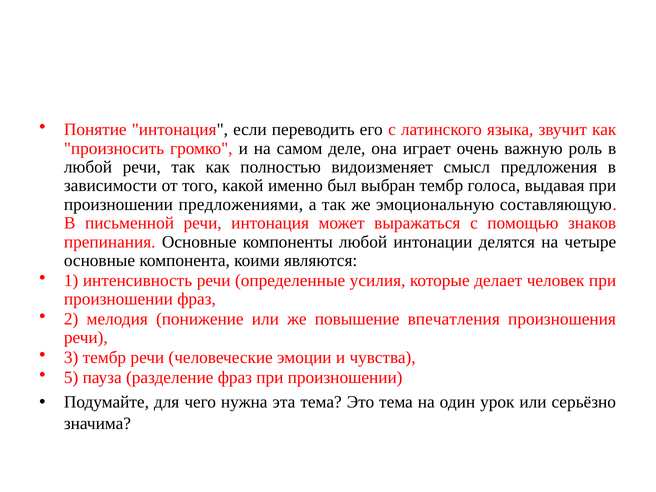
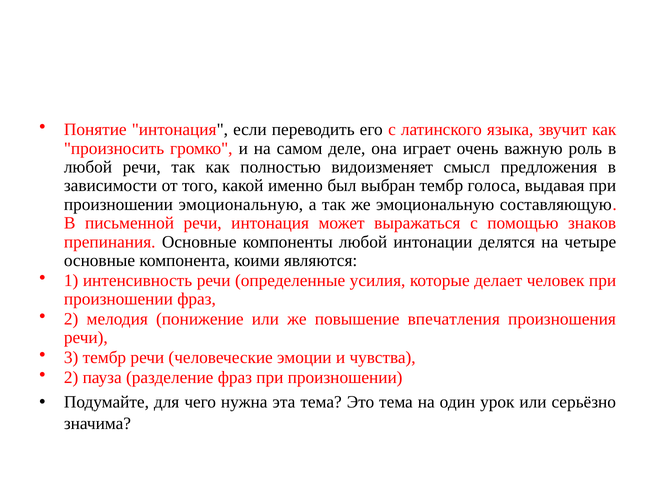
произношении предложениями: предложениями -> эмоциональную
5 at (71, 378): 5 -> 2
